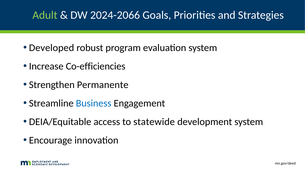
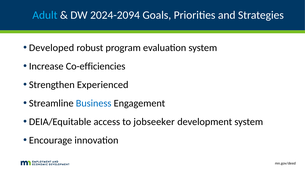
Adult colour: light green -> light blue
2024-2066: 2024-2066 -> 2024-2094
Permanente: Permanente -> Experienced
statewide: statewide -> jobseeker
